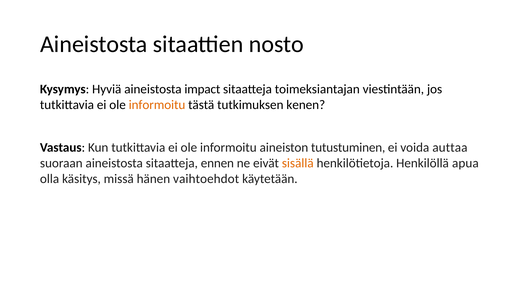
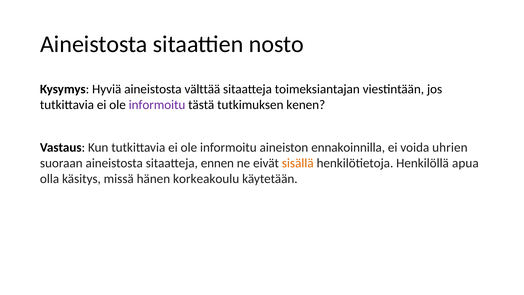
impact: impact -> välttää
informoitu at (157, 105) colour: orange -> purple
tutustuminen: tutustuminen -> ennakoinnilla
auttaa: auttaa -> uhrien
vaihtoehdot: vaihtoehdot -> korkeakoulu
